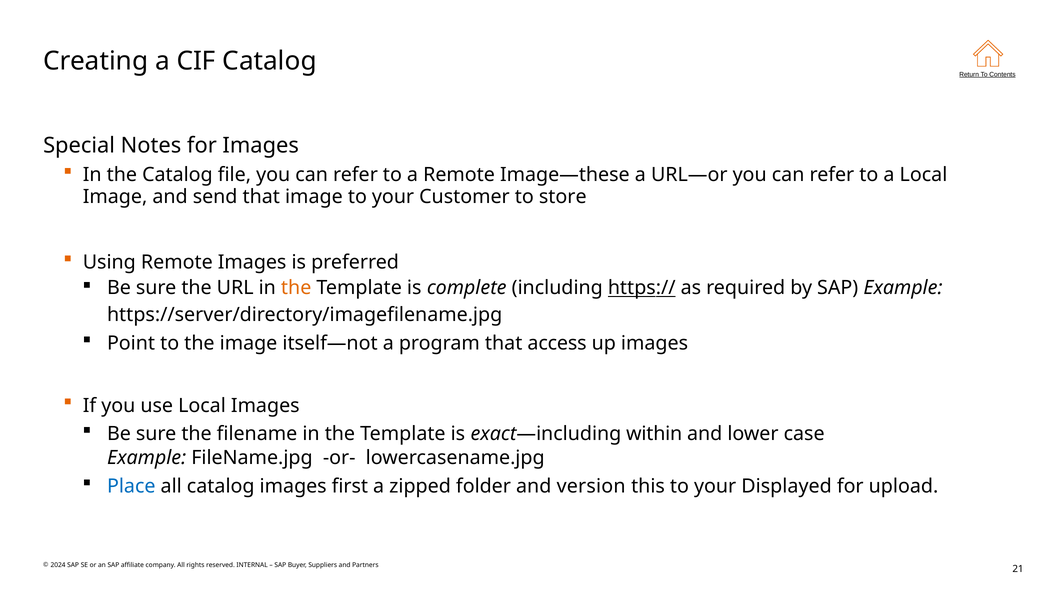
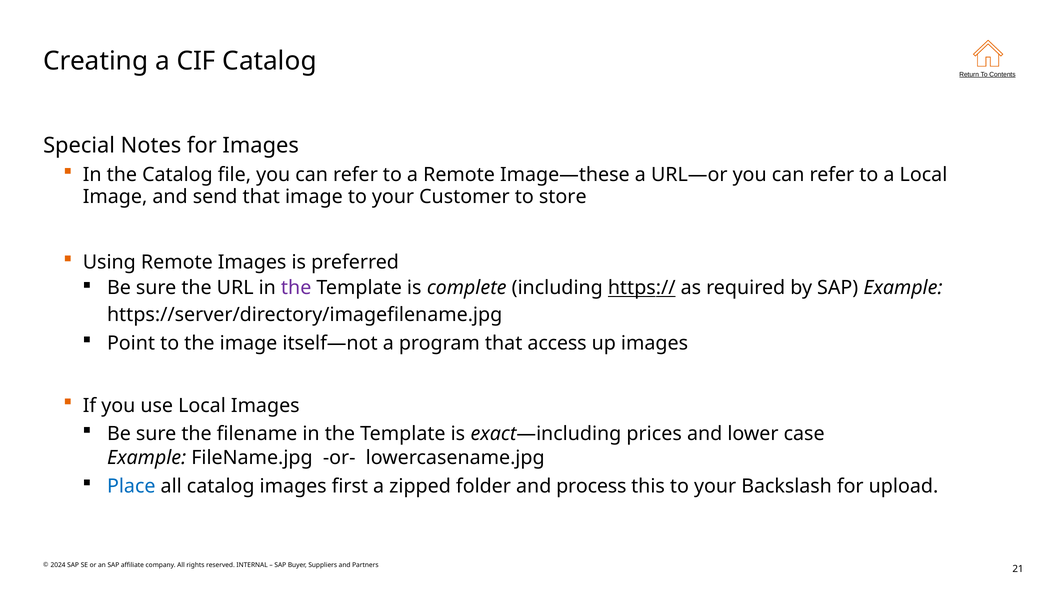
the at (296, 288) colour: orange -> purple
within: within -> prices
version: version -> process
Displayed: Displayed -> Backslash
